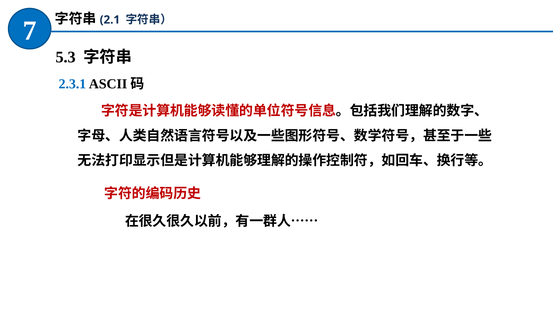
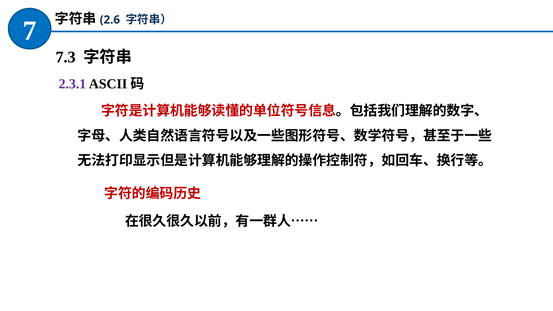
2.1: 2.1 -> 2.6
5.3: 5.3 -> 7.3
2.3.1 colour: blue -> purple
